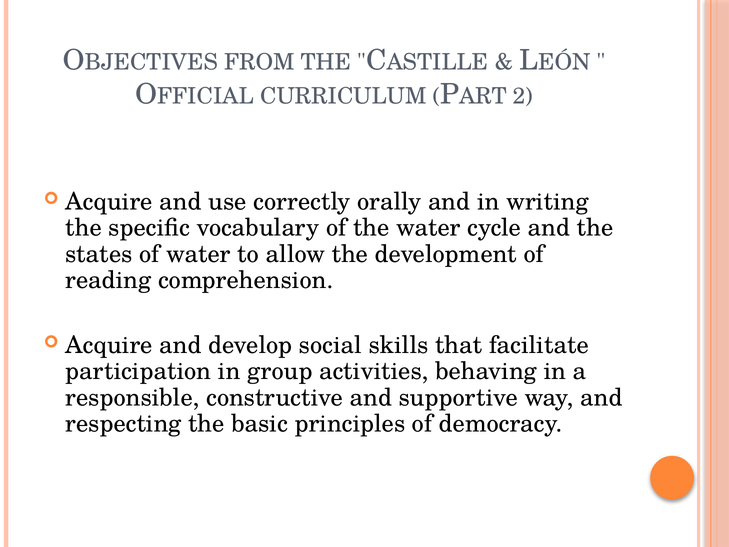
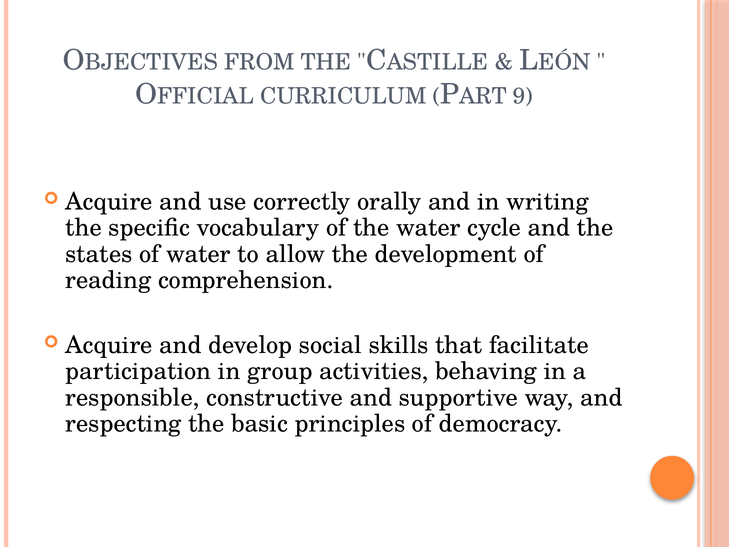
2: 2 -> 9
